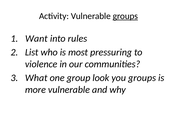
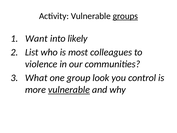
rules: rules -> likely
pressuring: pressuring -> colleagues
you groups: groups -> control
vulnerable at (69, 90) underline: none -> present
